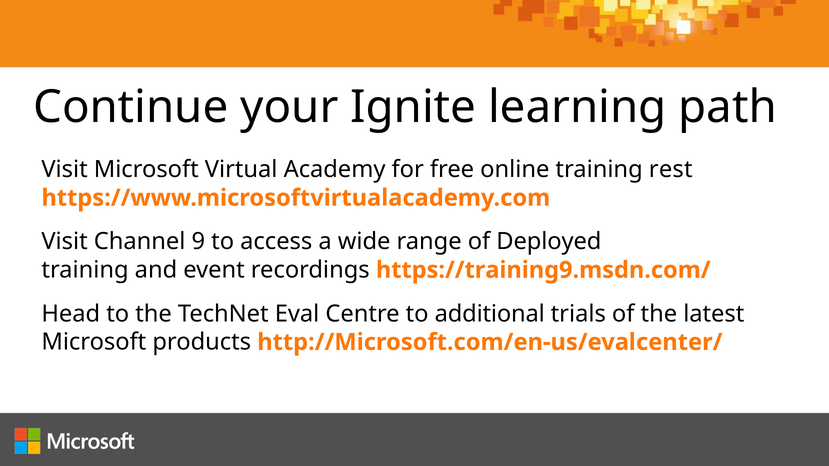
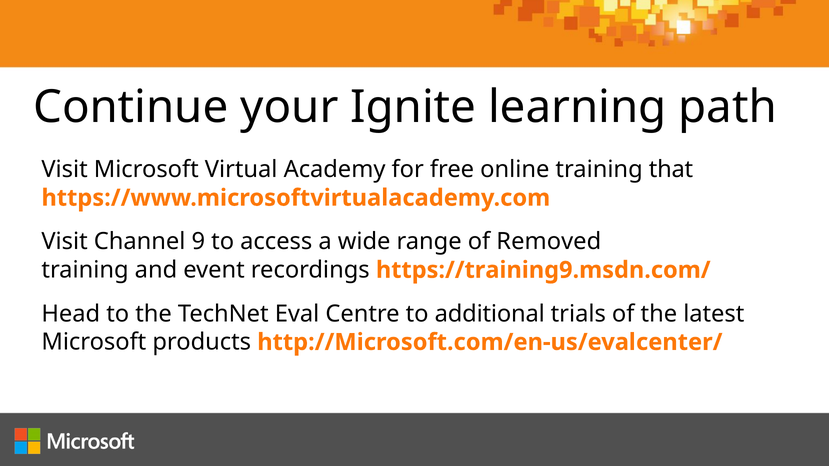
rest: rest -> that
Deployed: Deployed -> Removed
